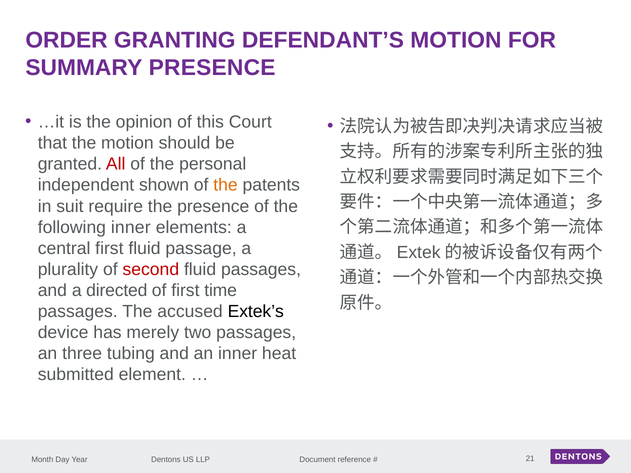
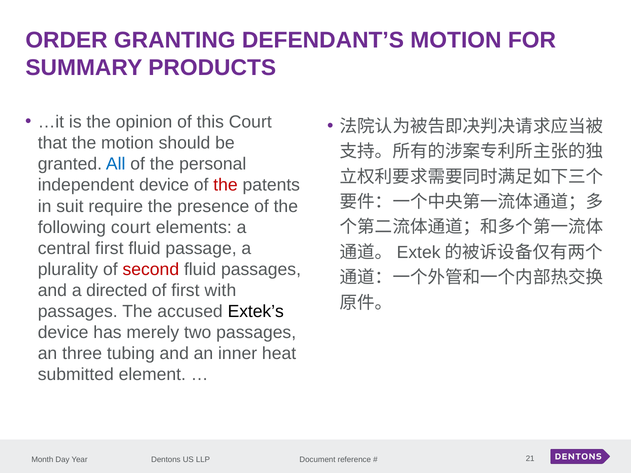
SUMMARY PRESENCE: PRESENCE -> PRODUCTS
All colour: red -> blue
independent shown: shown -> device
the at (225, 185) colour: orange -> red
following inner: inner -> court
time: time -> with
